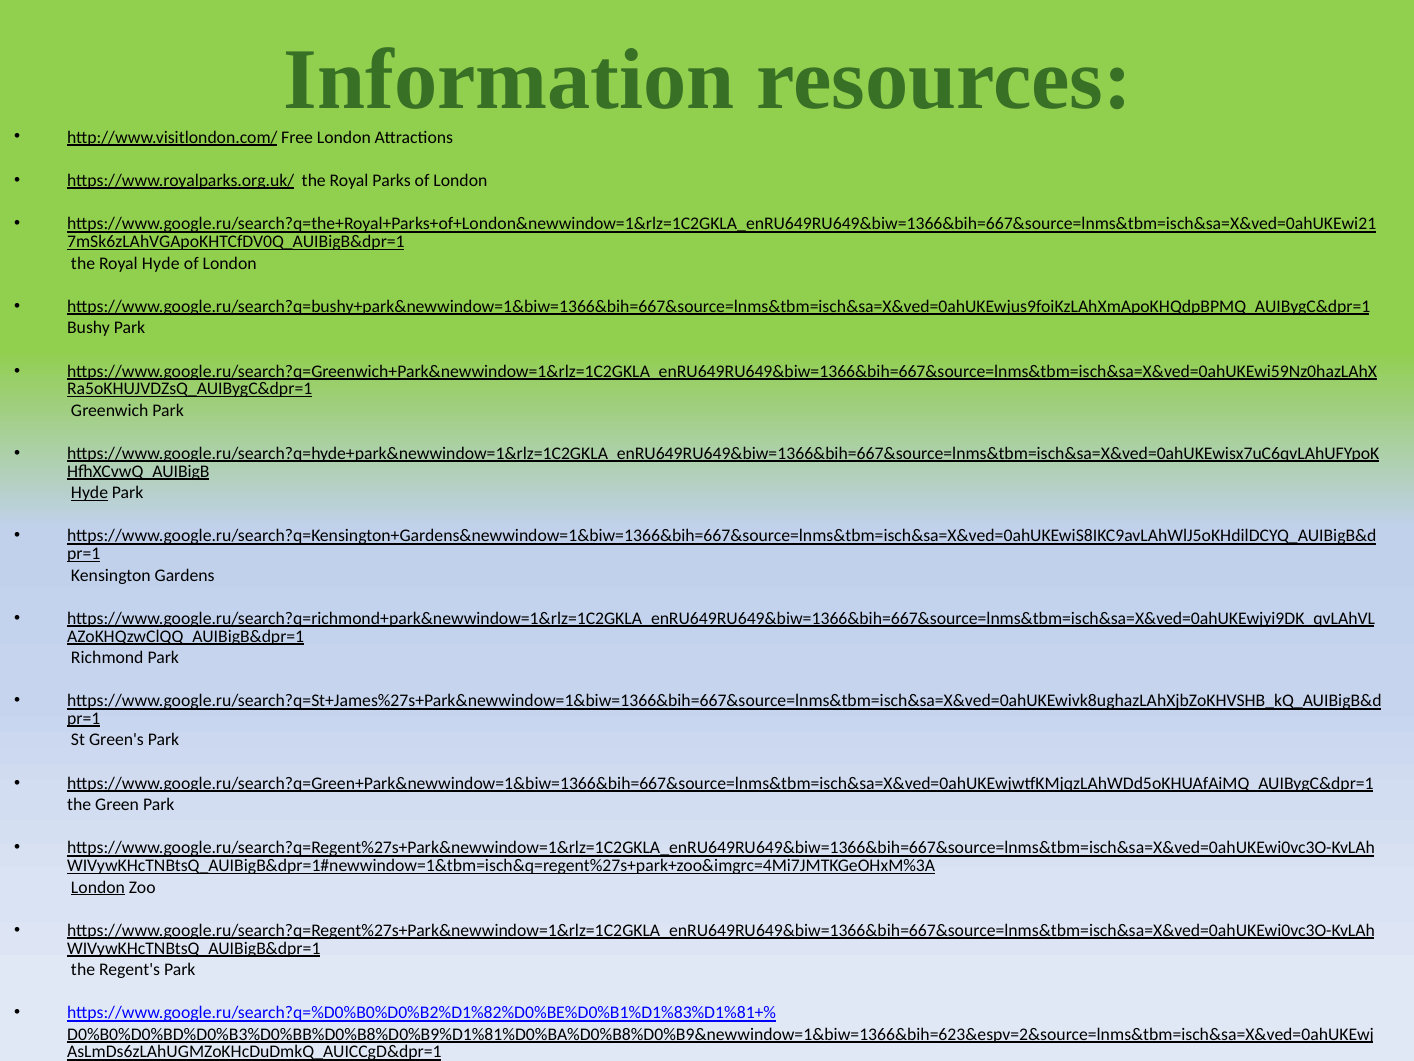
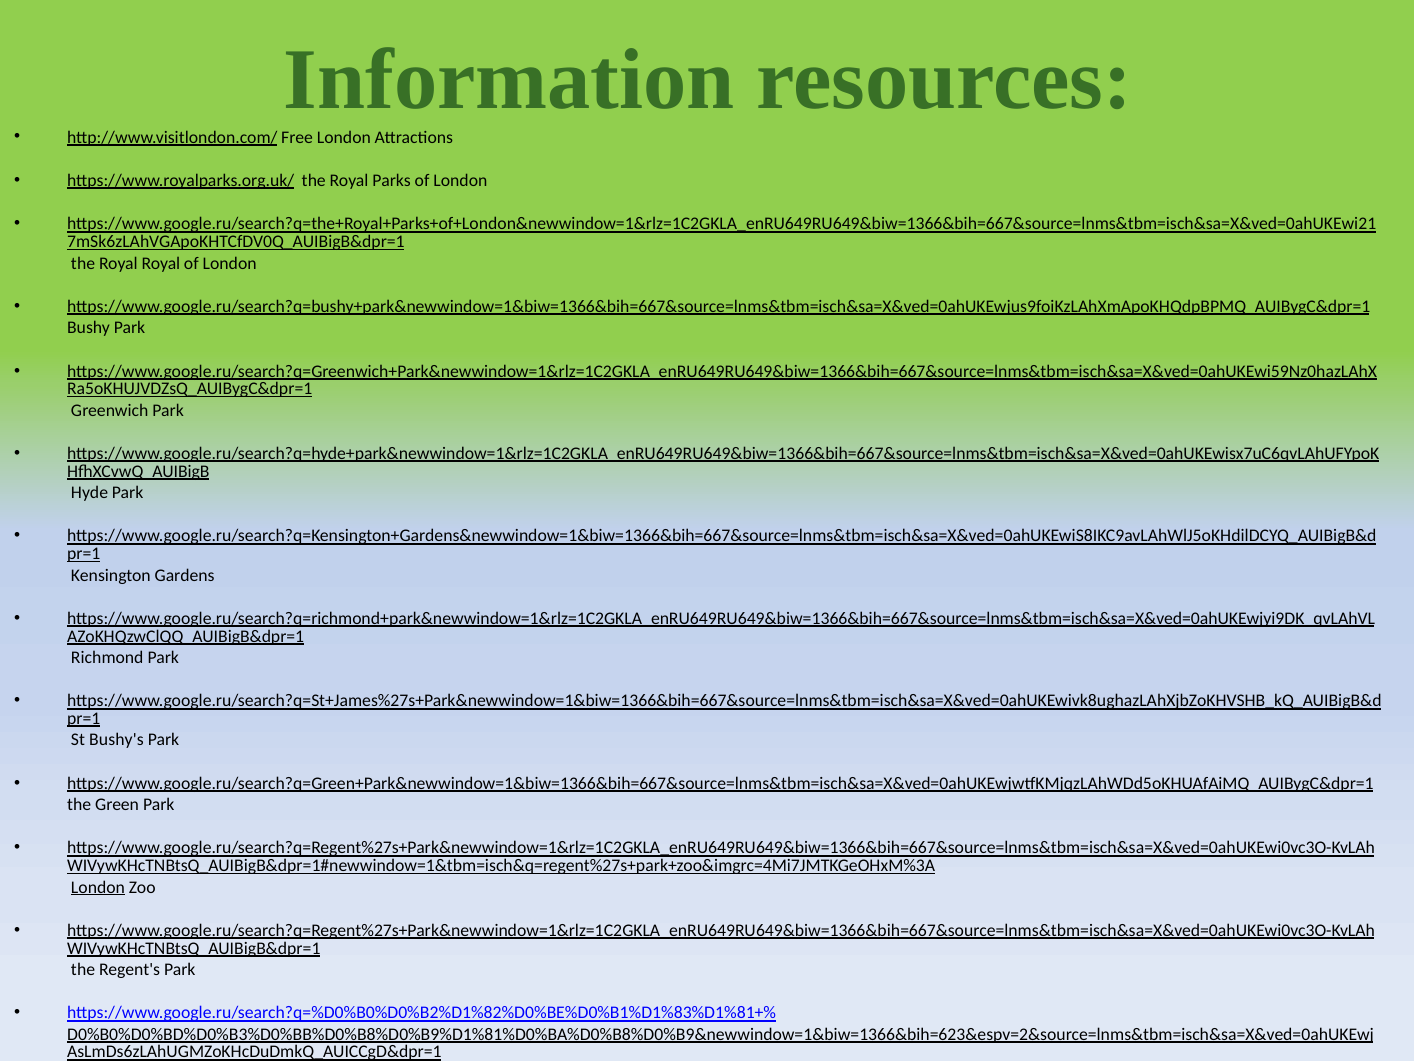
Royal Hyde: Hyde -> Royal
Hyde at (90, 493) underline: present -> none
Green's: Green's -> Bushy's
